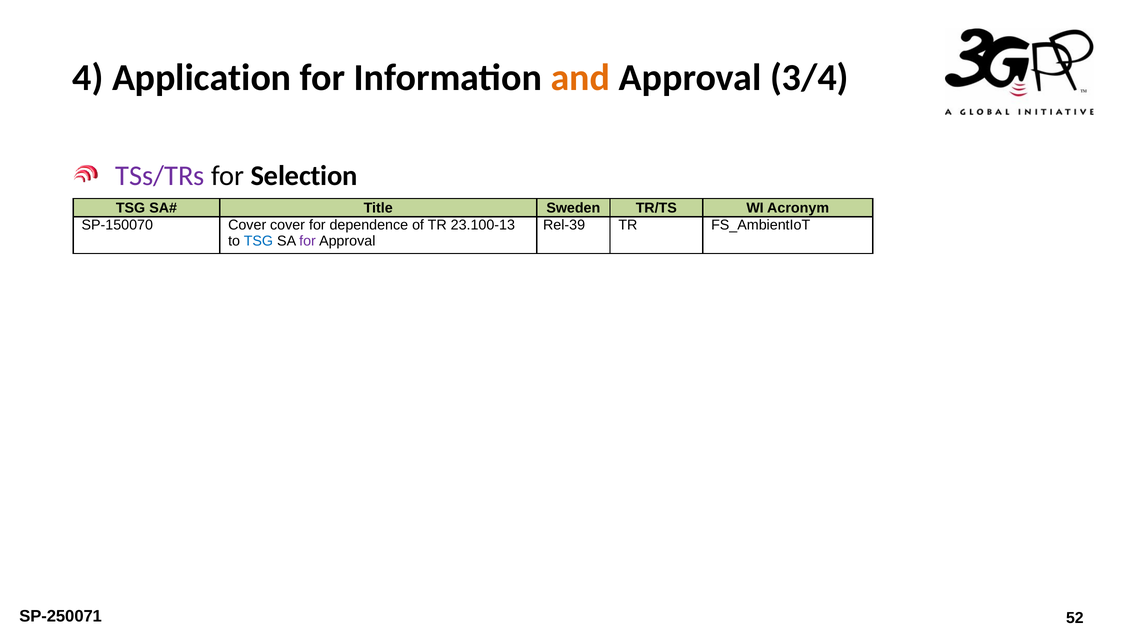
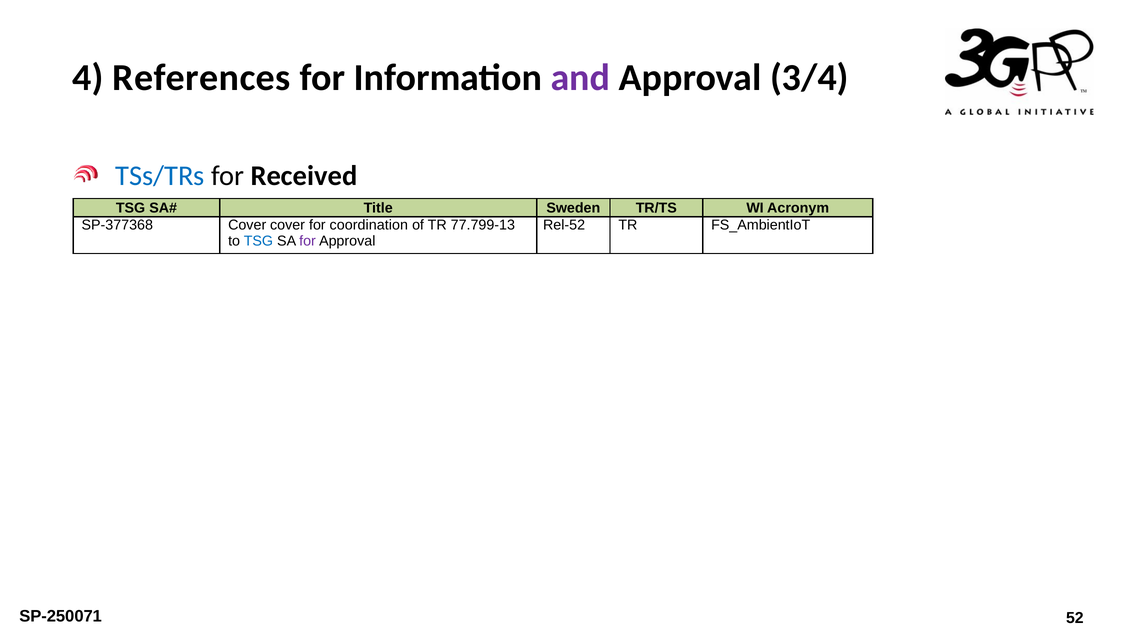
Application: Application -> References
and colour: orange -> purple
TSs/TRs colour: purple -> blue
Selection: Selection -> Received
SP-150070: SP-150070 -> SP-377368
dependence: dependence -> coordination
23.100-13: 23.100-13 -> 77.799-13
Rel-39: Rel-39 -> Rel-52
